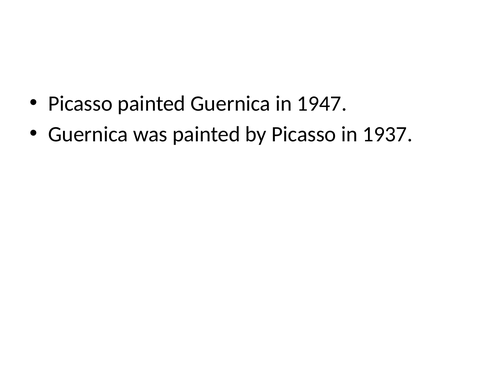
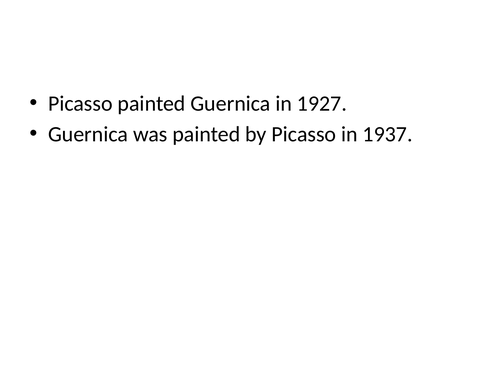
1947: 1947 -> 1927
